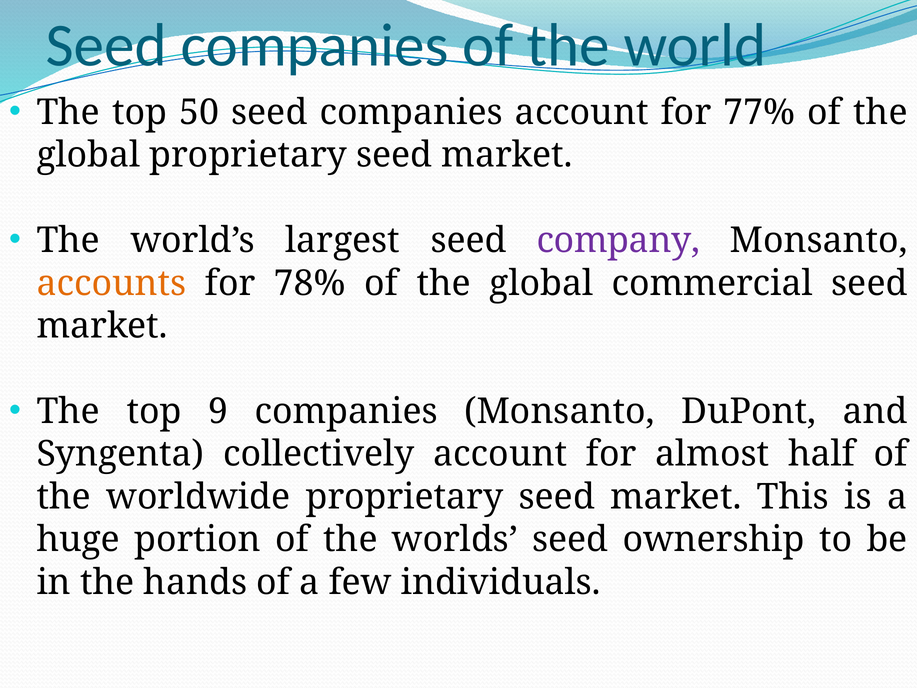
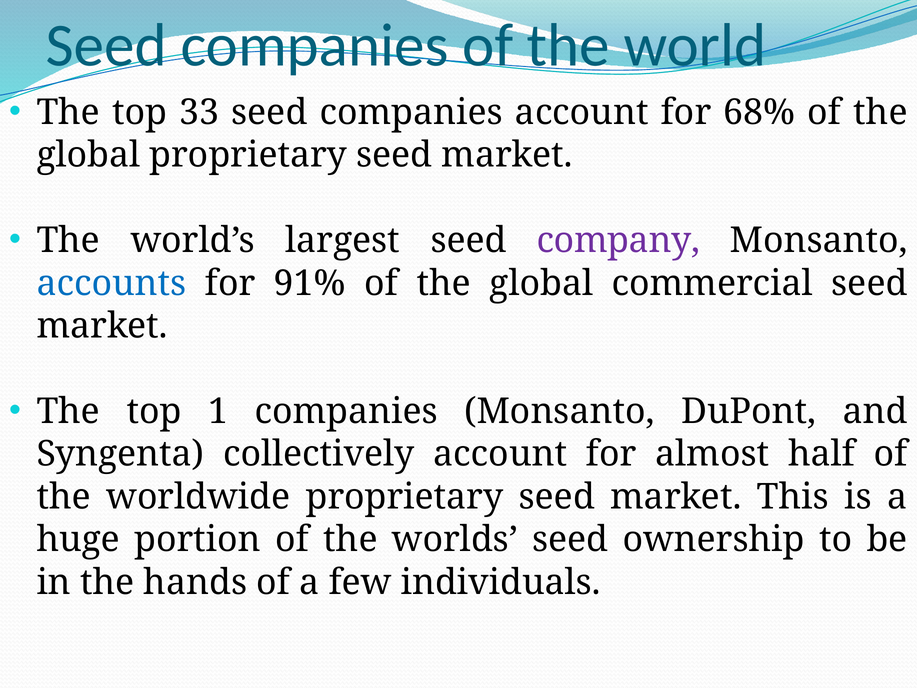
50: 50 -> 33
77%: 77% -> 68%
accounts colour: orange -> blue
78%: 78% -> 91%
9: 9 -> 1
